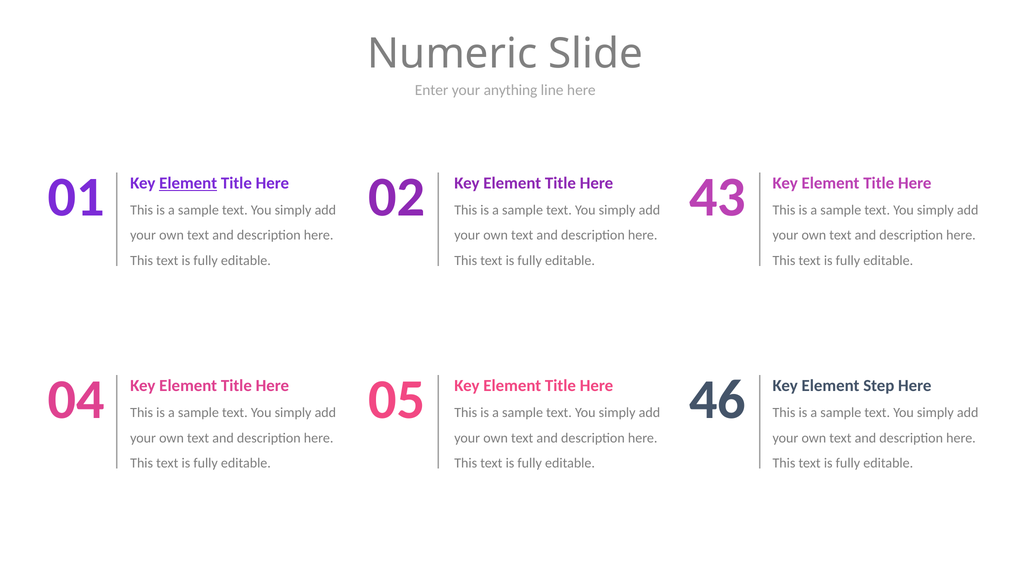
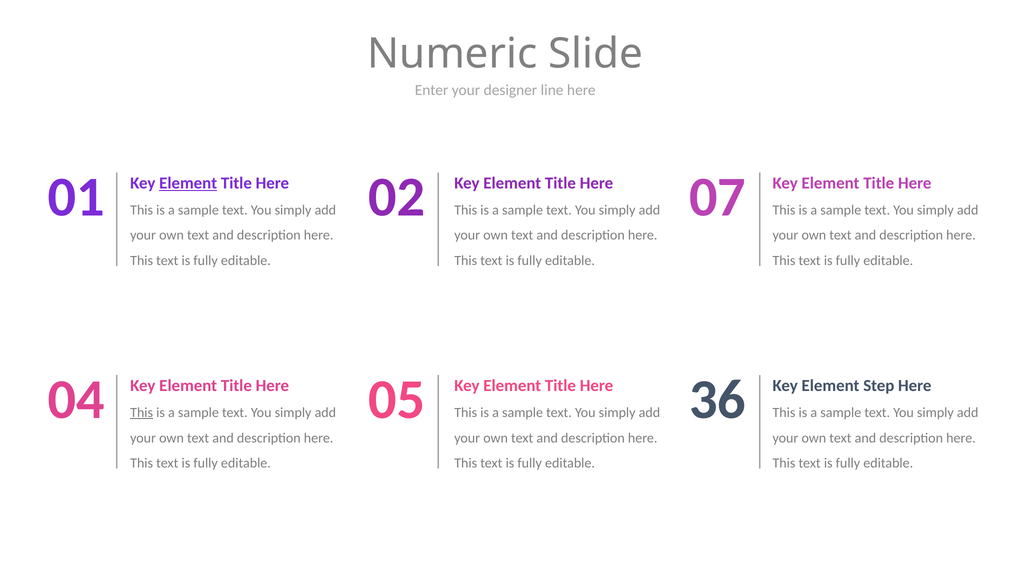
anything: anything -> designer
43: 43 -> 07
46: 46 -> 36
This at (142, 413) underline: none -> present
